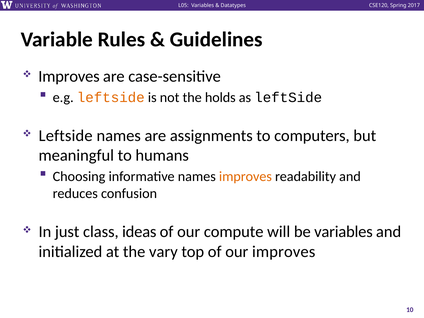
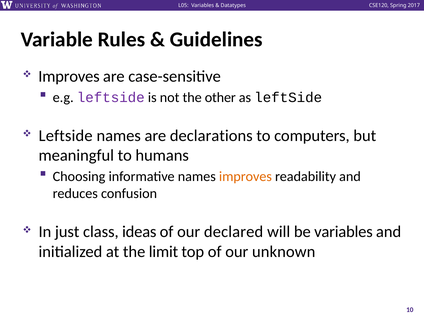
leftside at (111, 97) colour: orange -> purple
holds: holds -> other
assignments: assignments -> declarations
compute: compute -> declared
vary: vary -> limit
our improves: improves -> unknown
